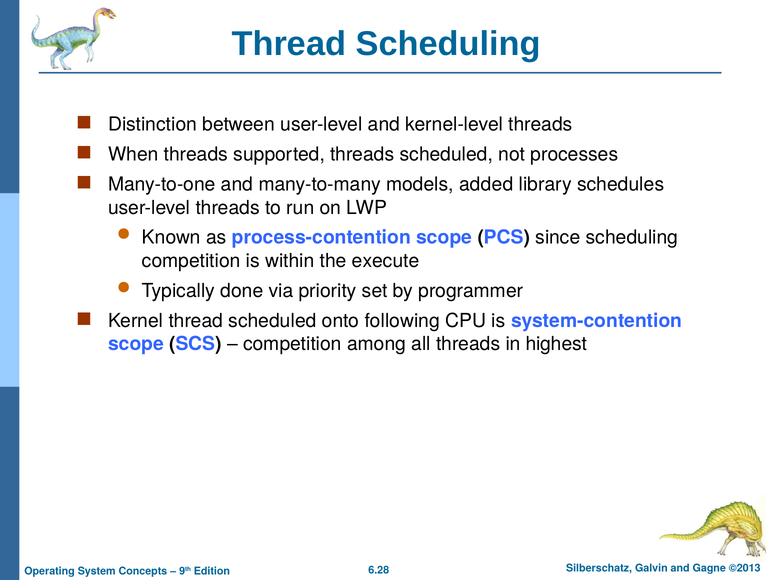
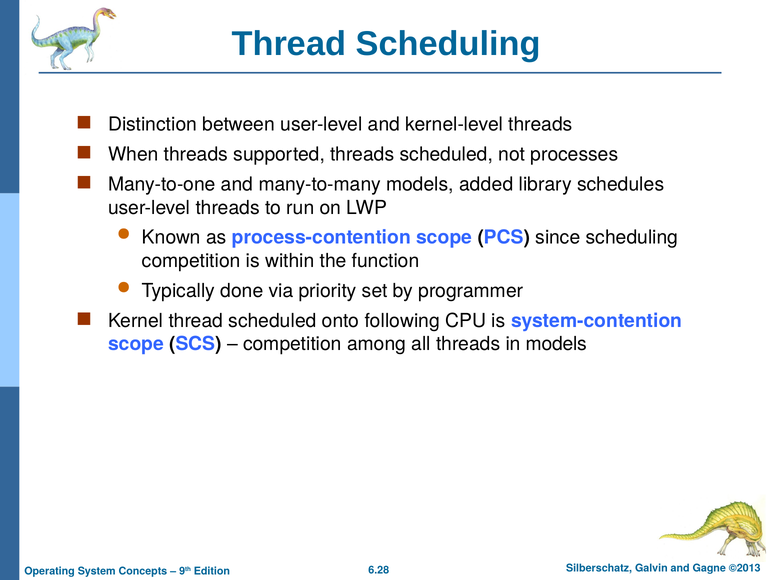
execute: execute -> function
in highest: highest -> models
